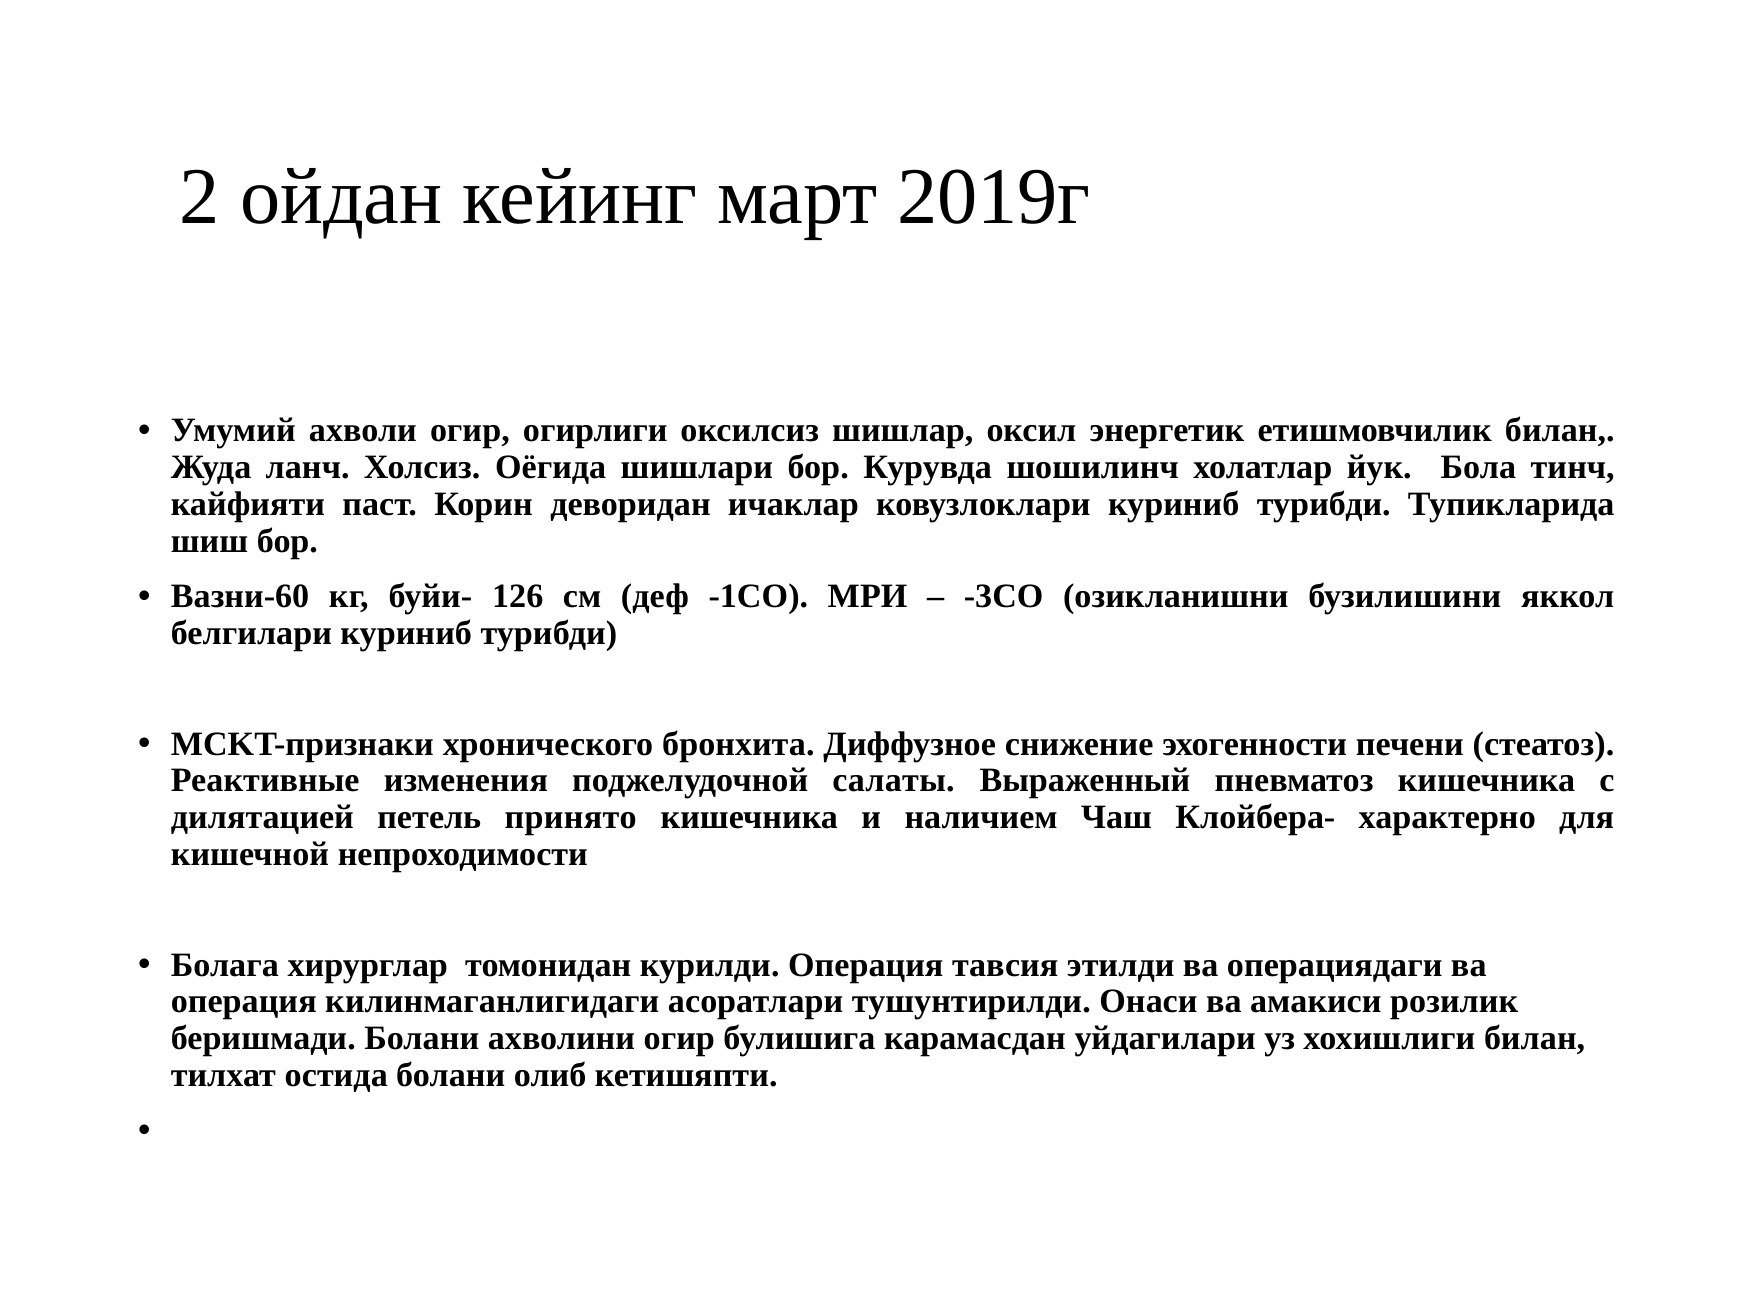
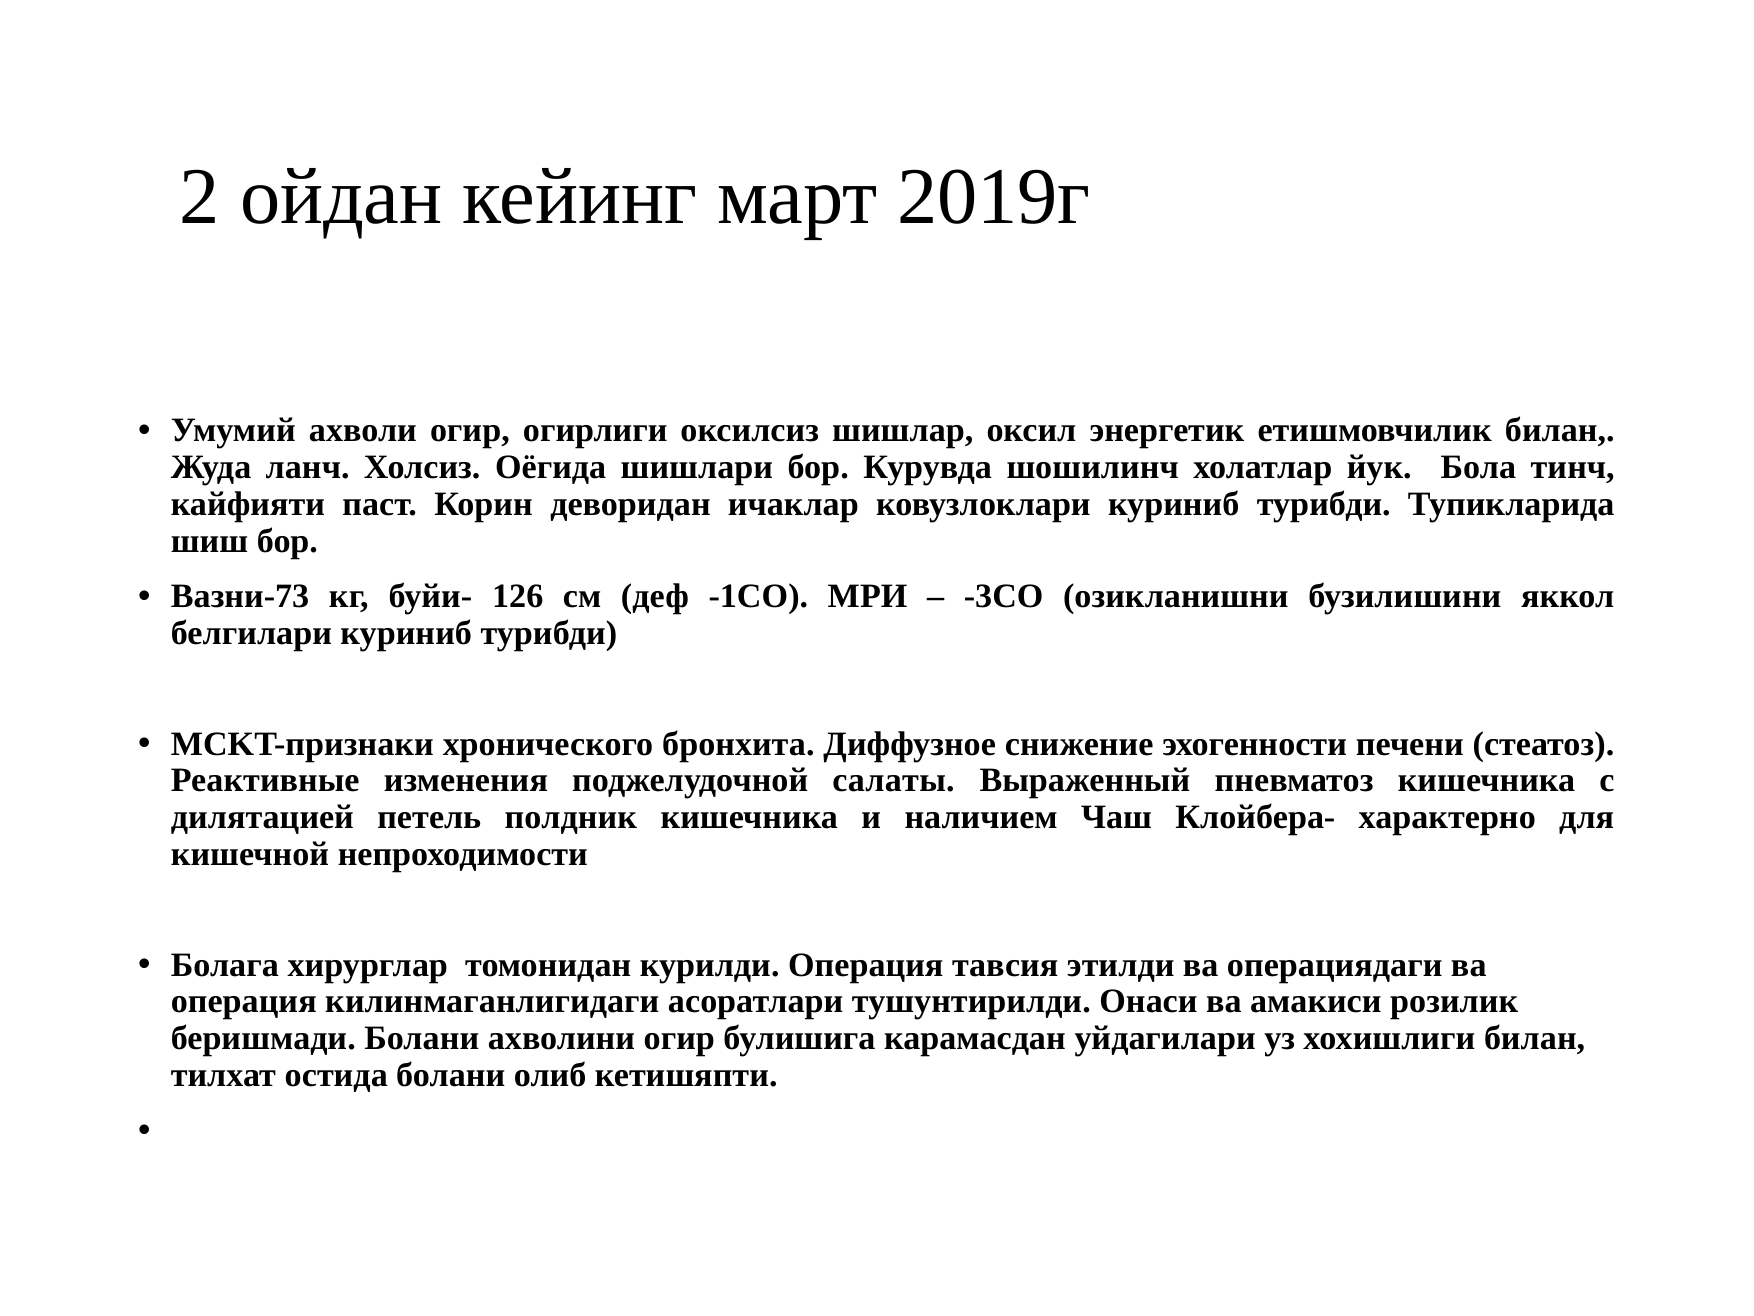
Вазни-60: Вазни-60 -> Вазни-73
принято: принято -> полдник
